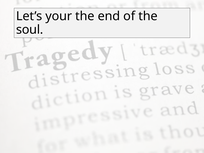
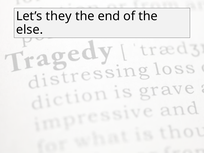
your: your -> they
soul: soul -> else
